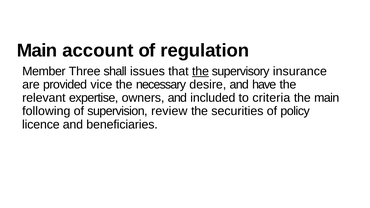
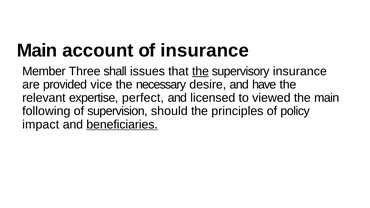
of regulation: regulation -> insurance
owners: owners -> perfect
included: included -> licensed
criteria: criteria -> viewed
review: review -> should
securities: securities -> principles
licence: licence -> impact
beneficiaries underline: none -> present
